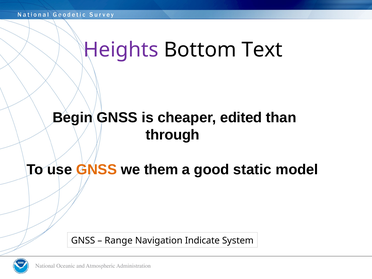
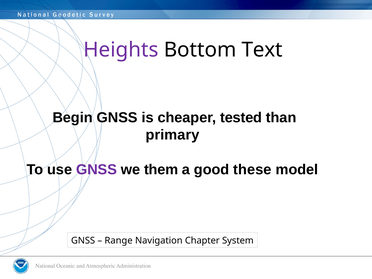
edited: edited -> tested
through: through -> primary
GNSS at (97, 170) colour: orange -> purple
static: static -> these
Indicate: Indicate -> Chapter
